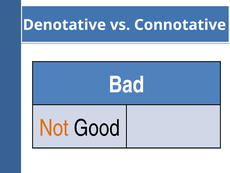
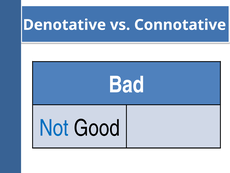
Not colour: orange -> blue
